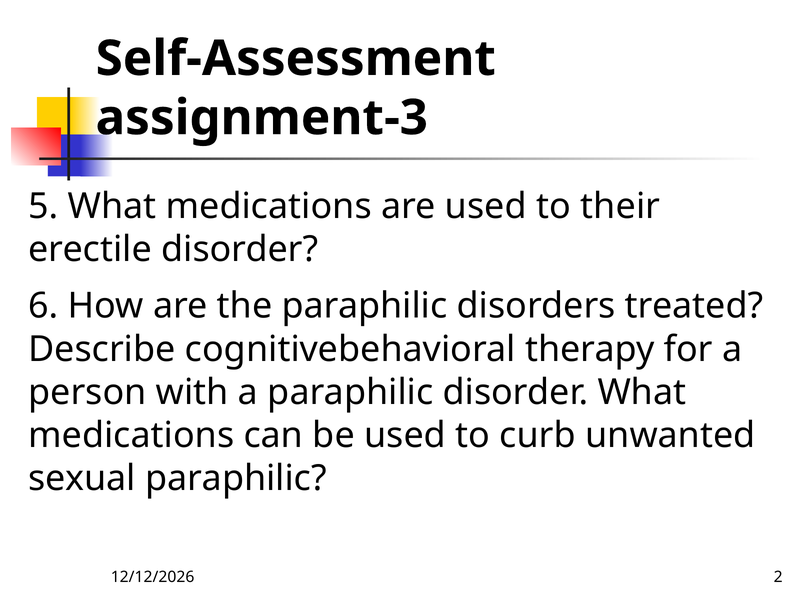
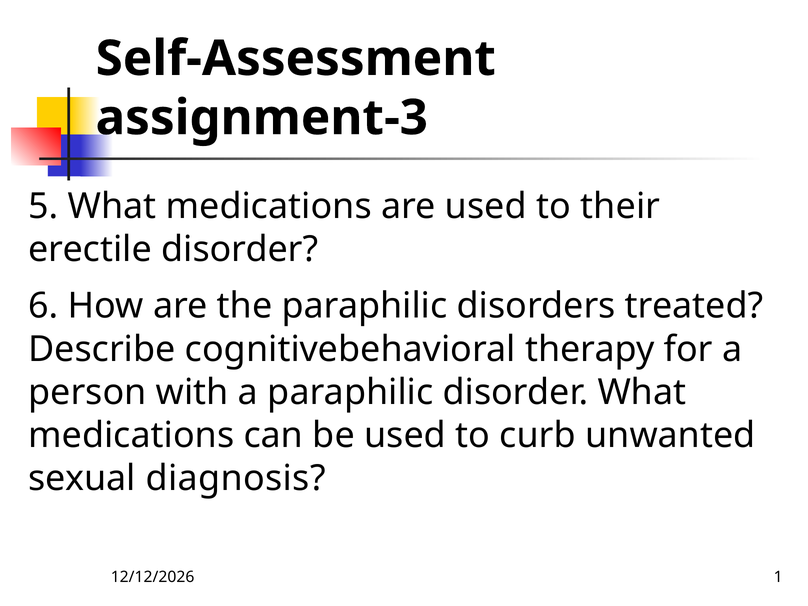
sexual paraphilic: paraphilic -> diagnosis
2: 2 -> 1
